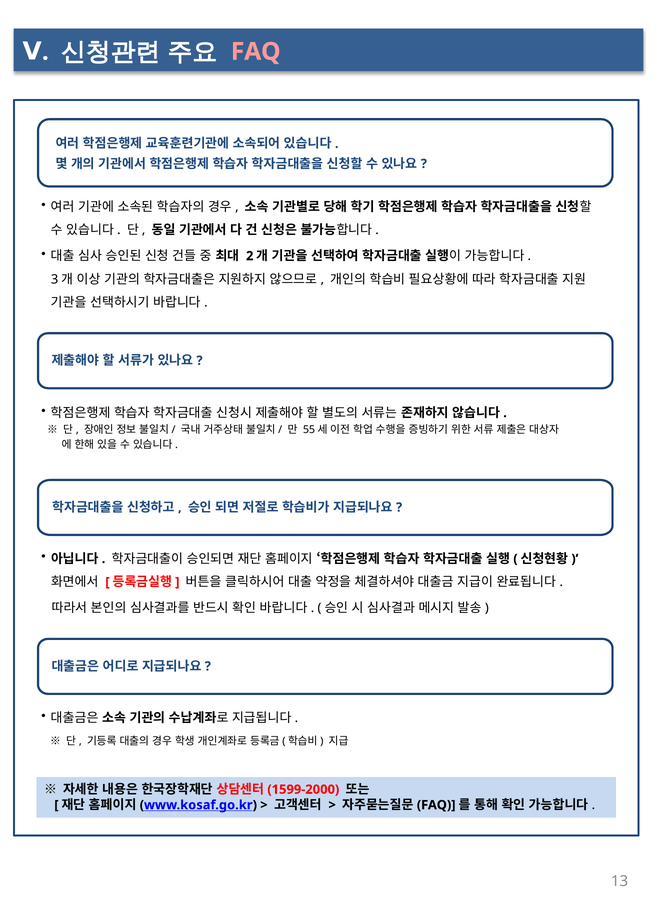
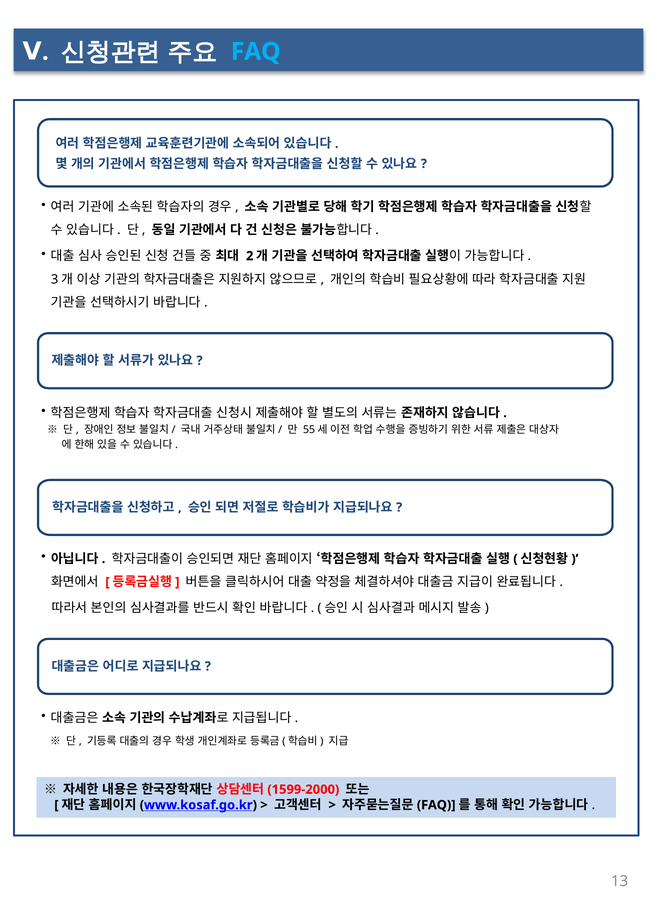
FAQ at (256, 52) colour: pink -> light blue
